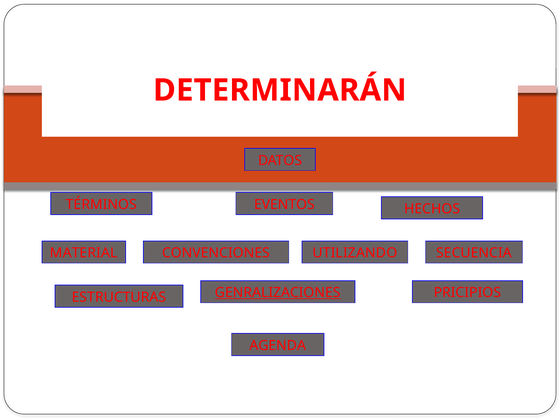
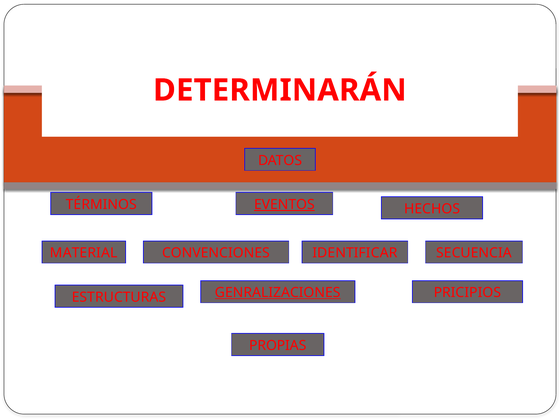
EVENTOS underline: none -> present
UTILIZANDO: UTILIZANDO -> IDENTIFICAR
AGENDA: AGENDA -> PROPIAS
